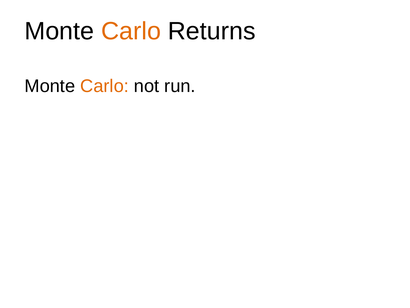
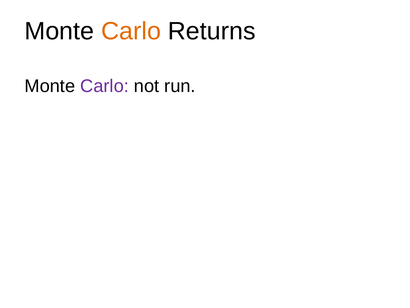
Carlo at (105, 86) colour: orange -> purple
